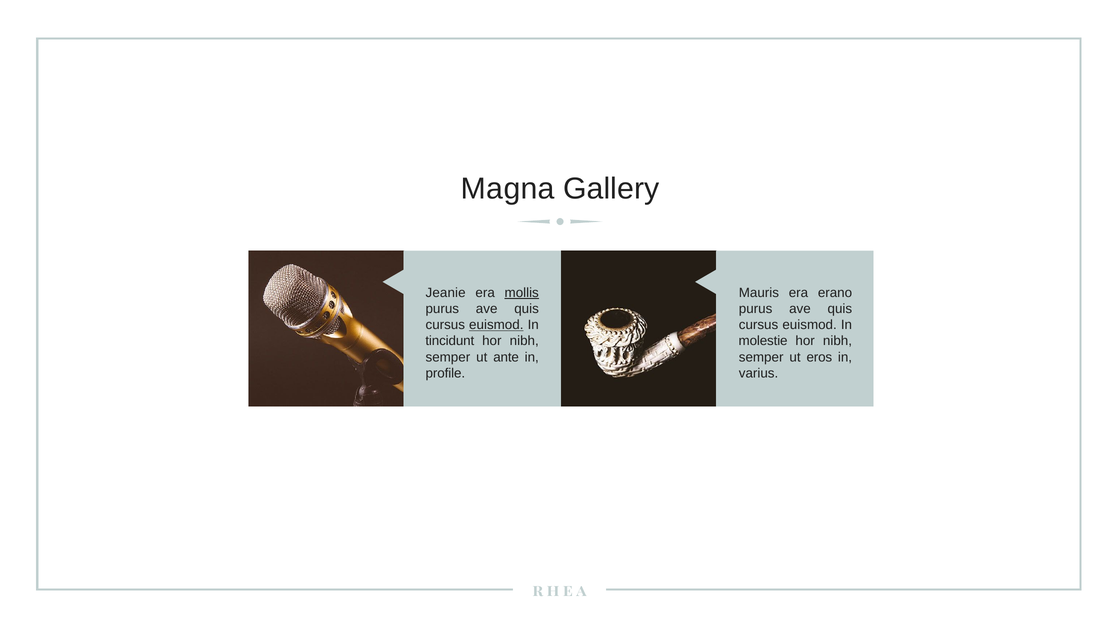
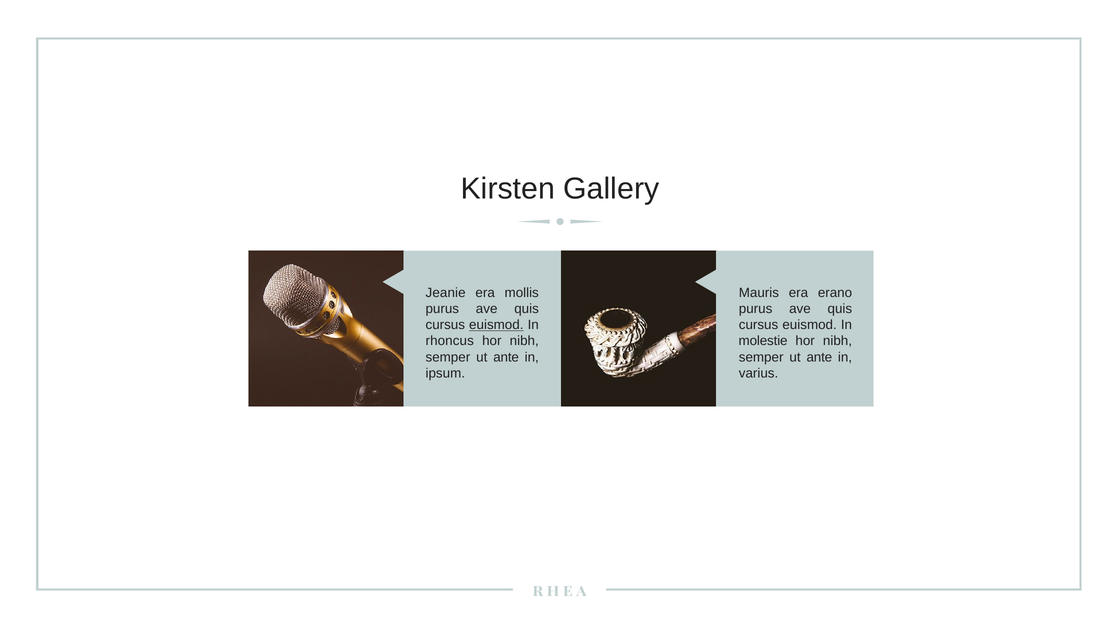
Magna: Magna -> Kirsten
mollis underline: present -> none
tincidunt: tincidunt -> rhoncus
eros at (819, 357): eros -> ante
profile: profile -> ipsum
